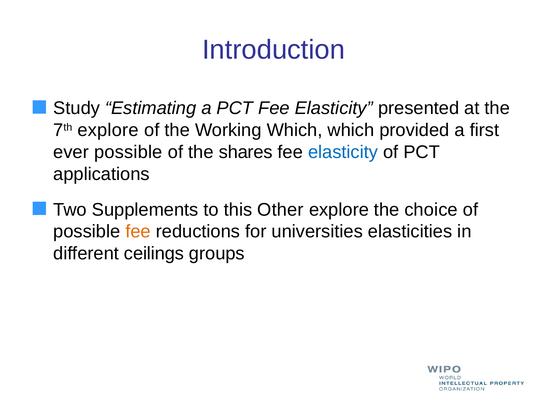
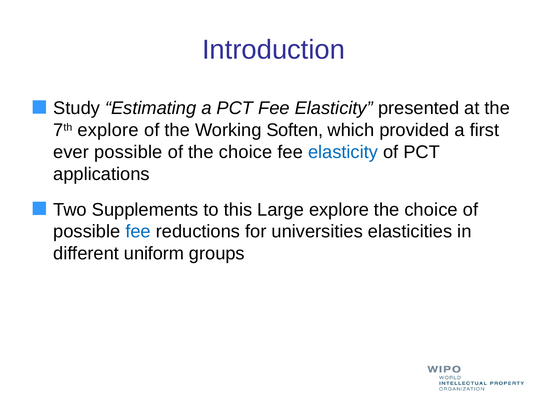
Working Which: Which -> Soften
of the shares: shares -> choice
Other: Other -> Large
fee at (138, 232) colour: orange -> blue
ceilings: ceilings -> uniform
